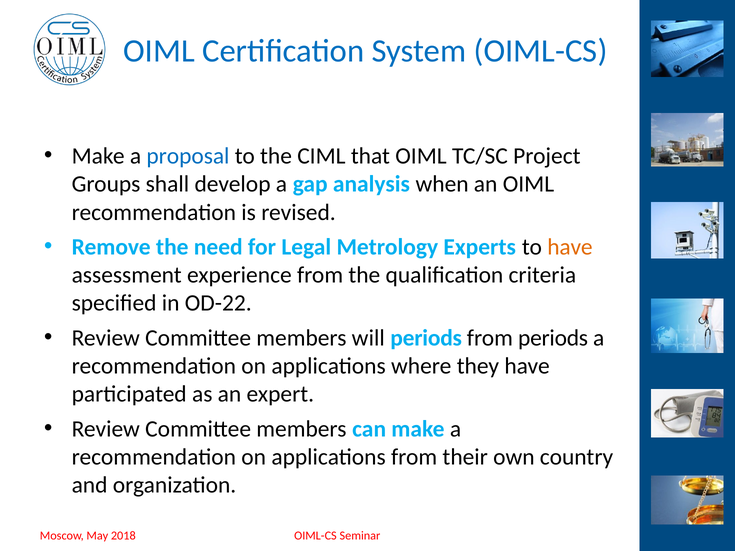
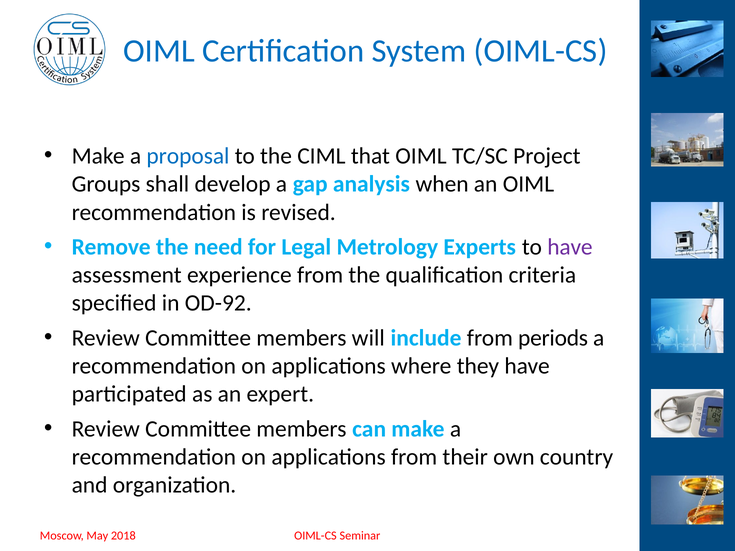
have at (570, 247) colour: orange -> purple
OD-22: OD-22 -> OD-92
will periods: periods -> include
